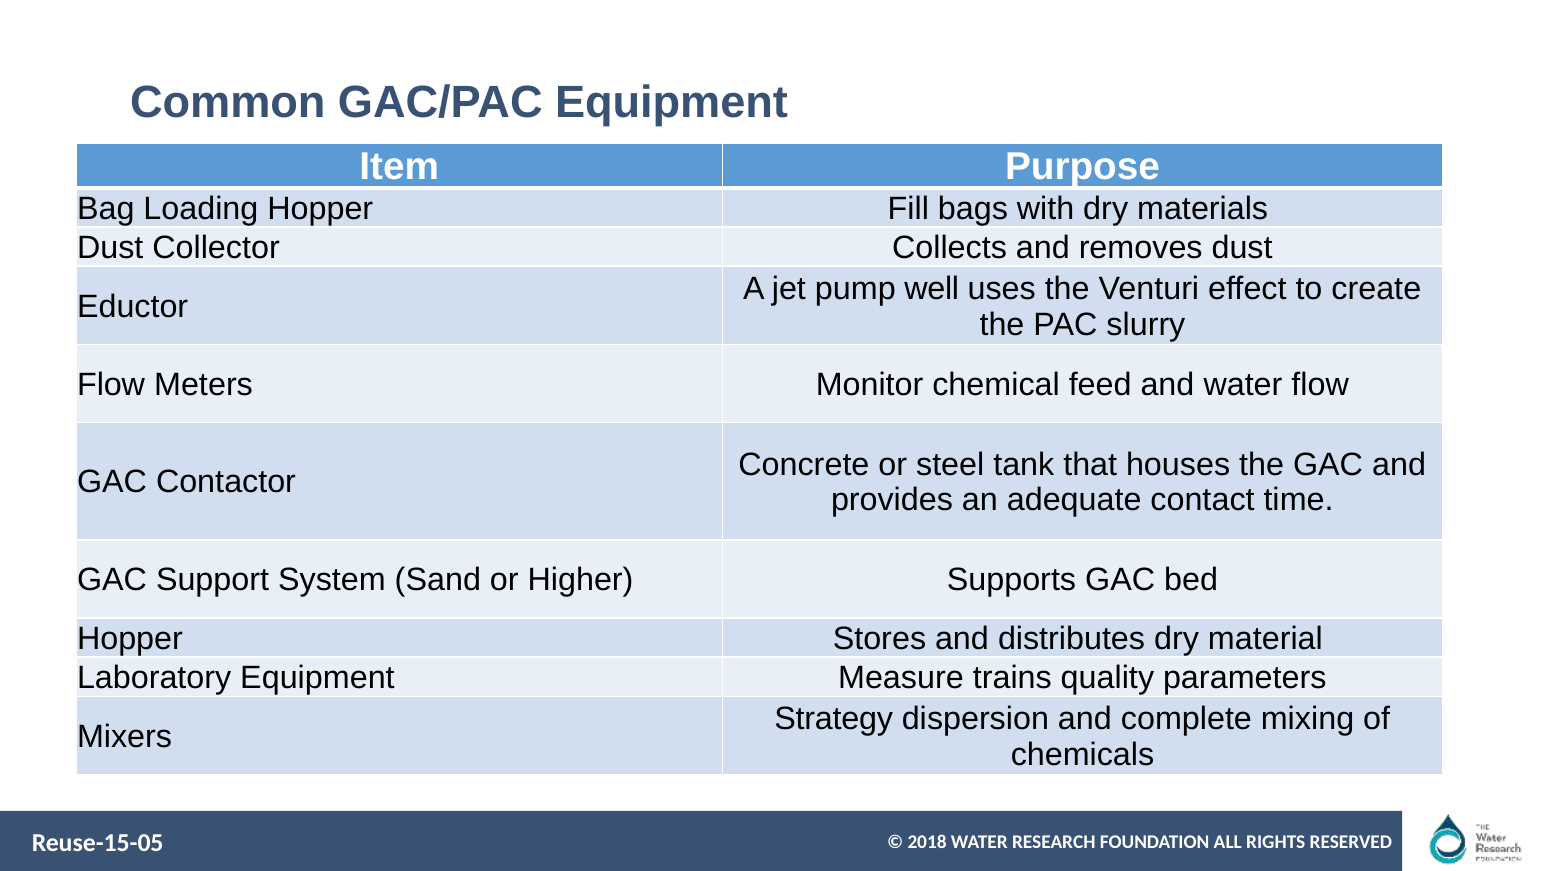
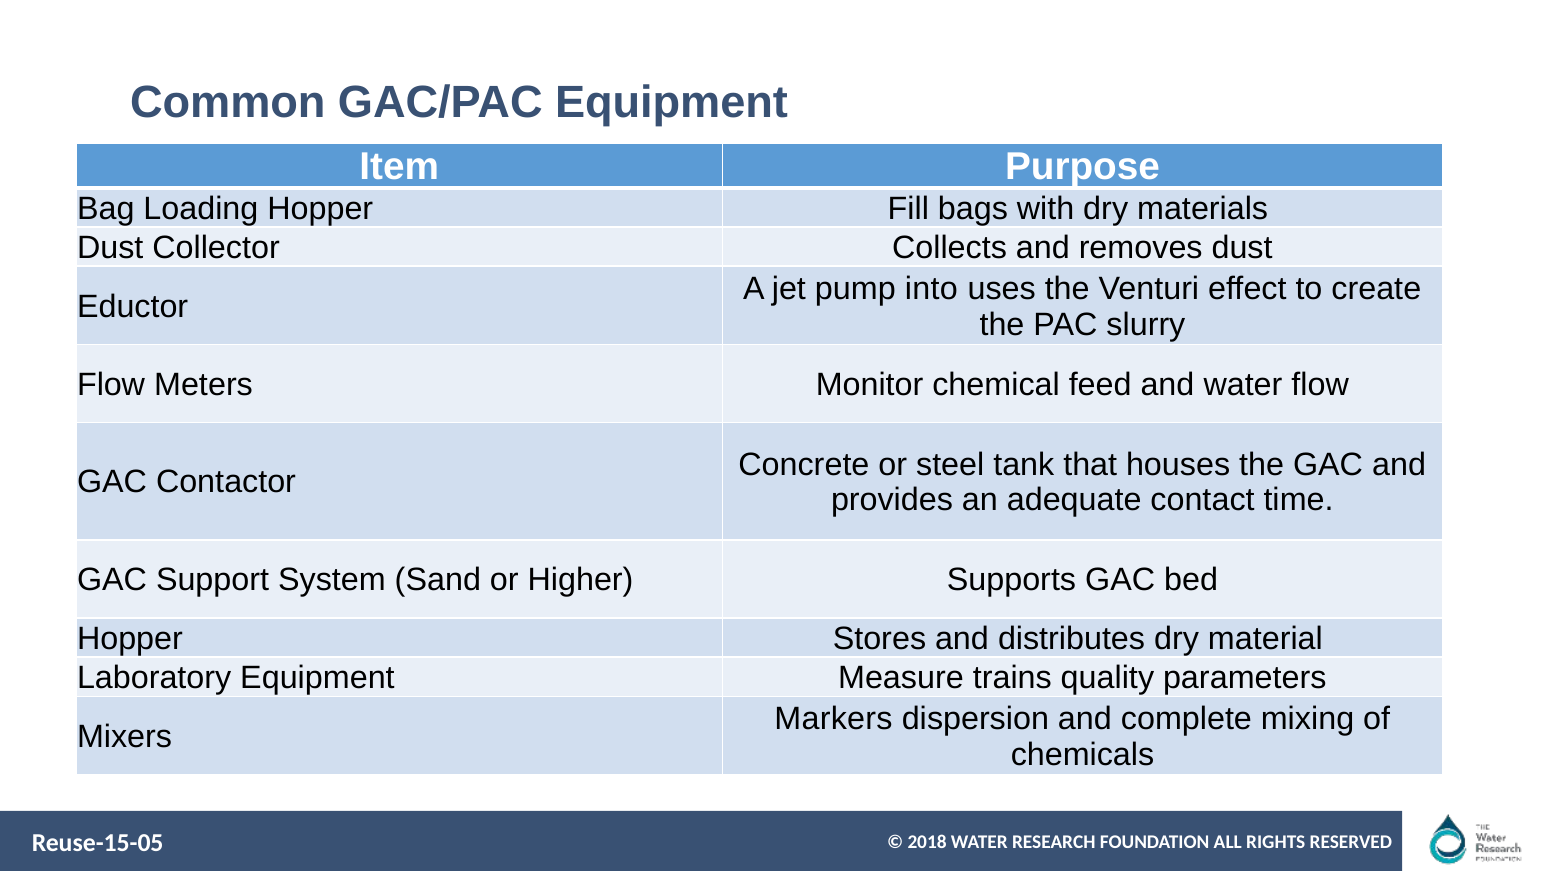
well: well -> into
Strategy: Strategy -> Markers
